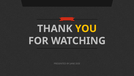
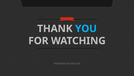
YOU colour: yellow -> light blue
